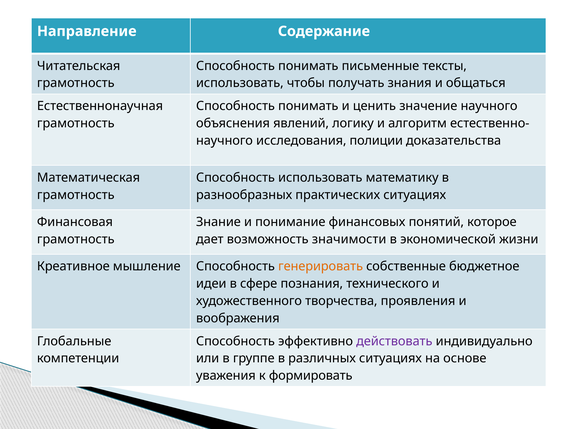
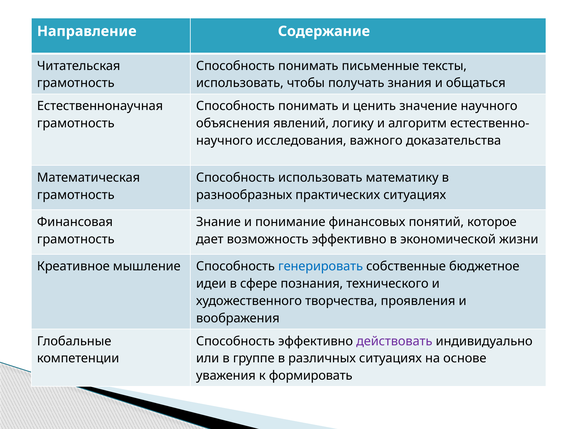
полиции: полиции -> важного
возможность значимости: значимости -> эффективно
генерировать colour: orange -> blue
